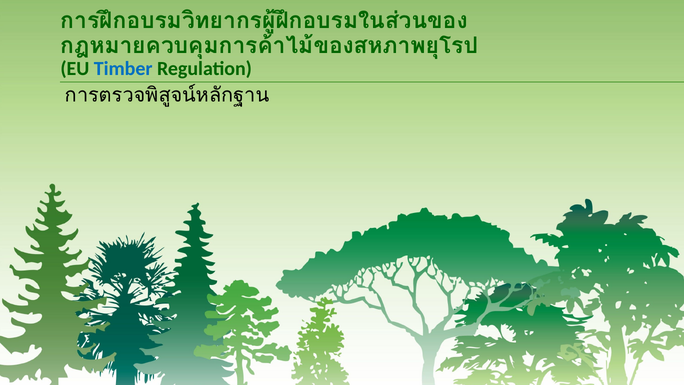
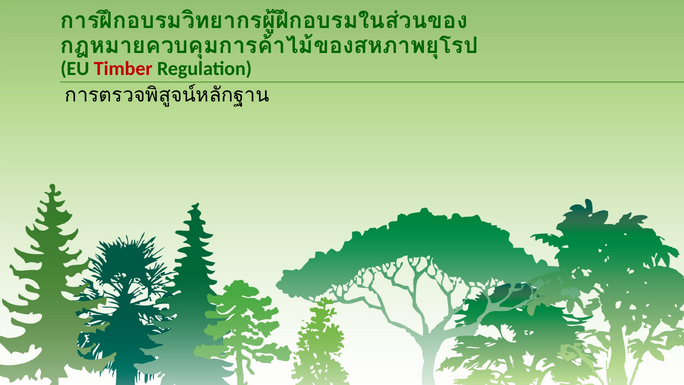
Timber colour: blue -> red
